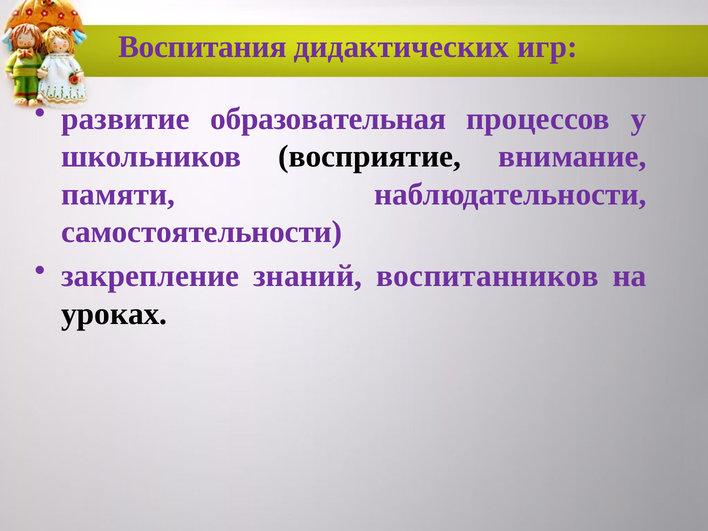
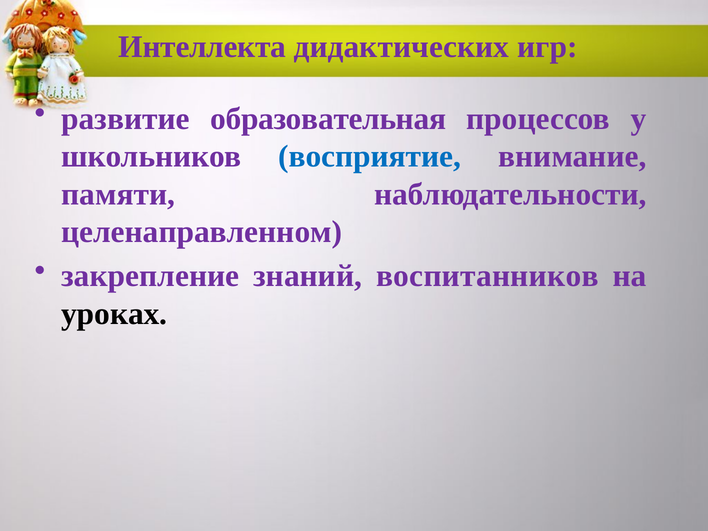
Воспитания: Воспитания -> Интеллекта
восприятие colour: black -> blue
самостоятельности: самостоятельности -> целенаправленном
